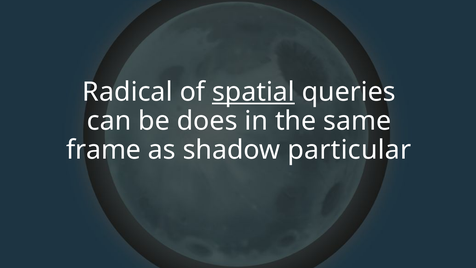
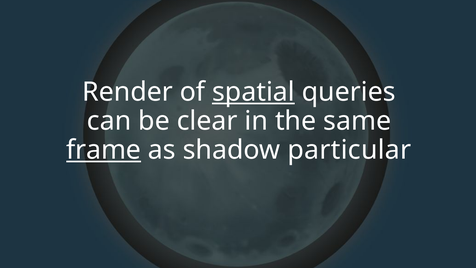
Radical: Radical -> Render
does: does -> clear
frame underline: none -> present
